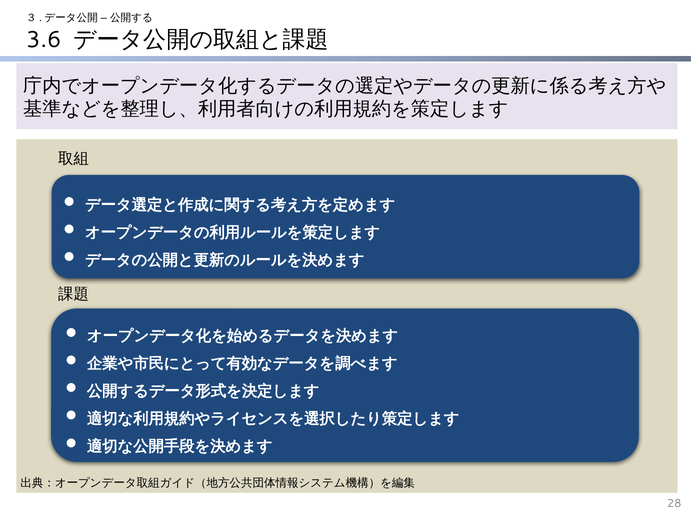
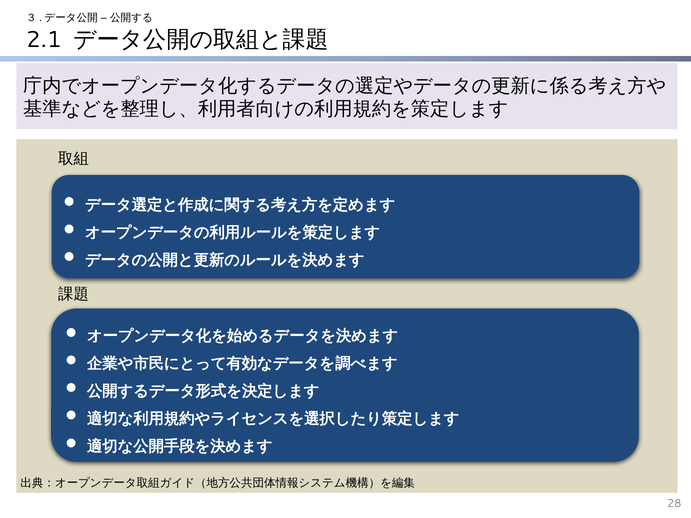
3.6: 3.6 -> 2.1
